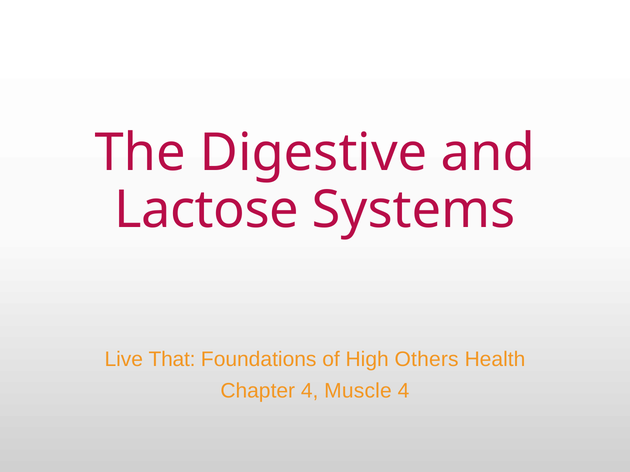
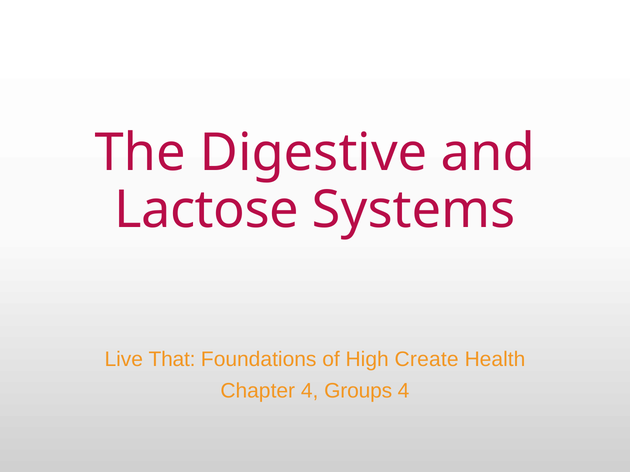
Others: Others -> Create
Muscle: Muscle -> Groups
